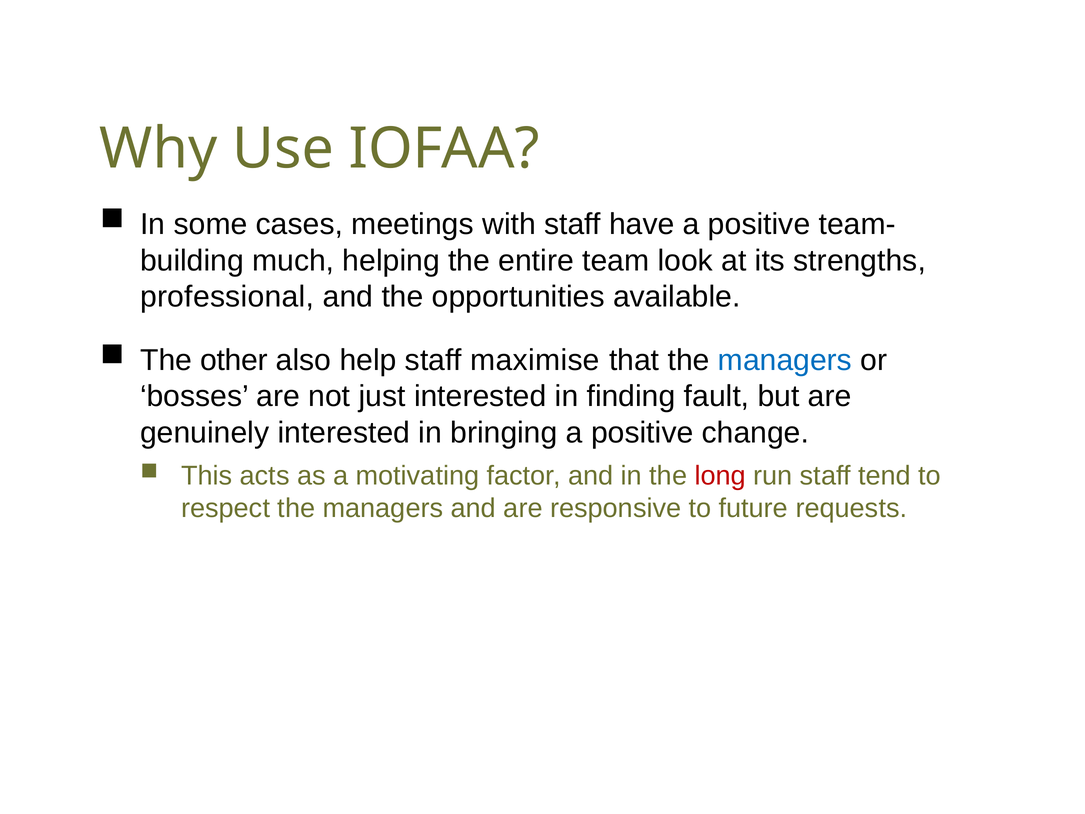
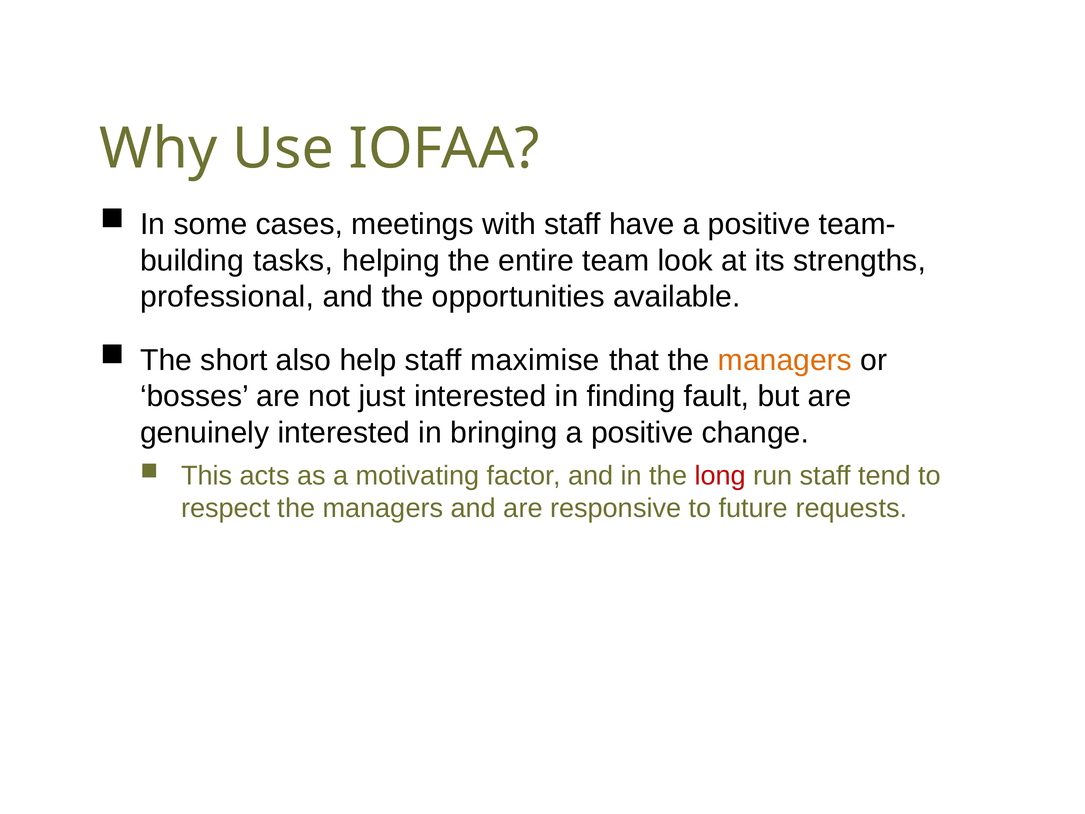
much: much -> tasks
other: other -> short
managers at (785, 360) colour: blue -> orange
